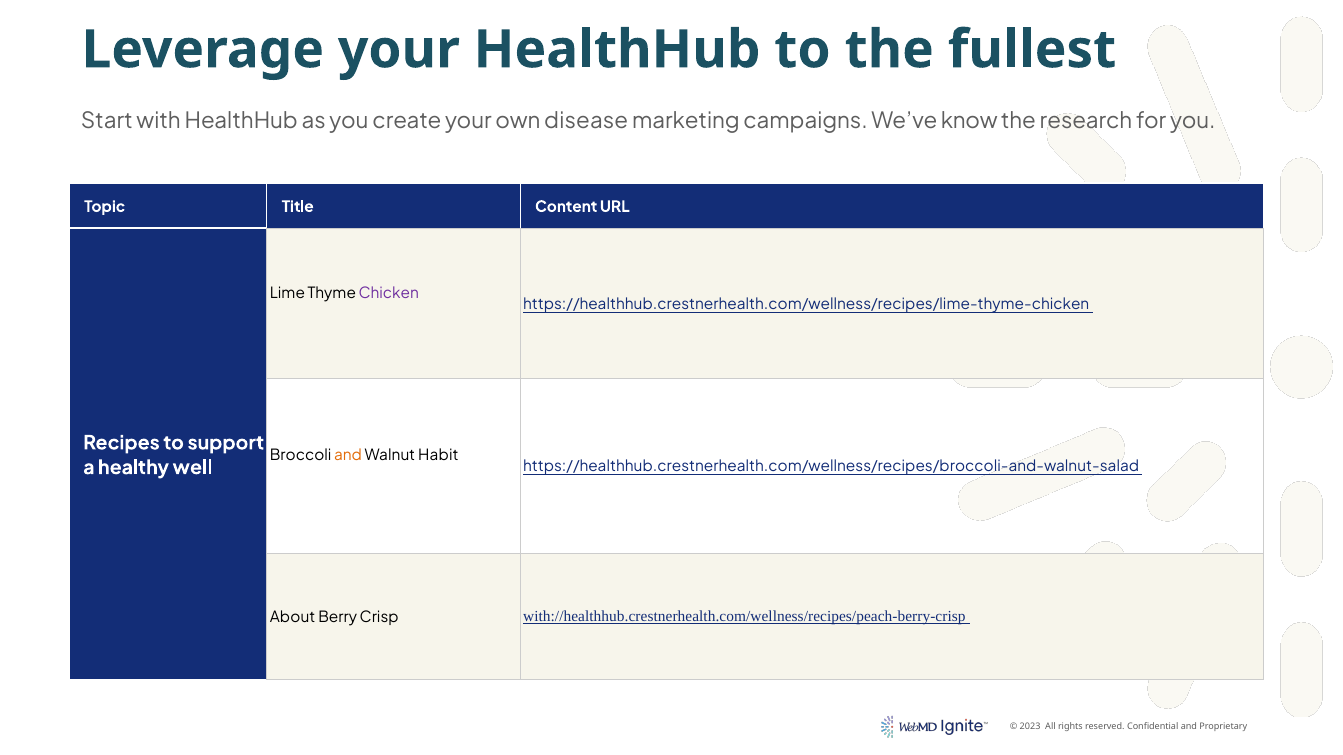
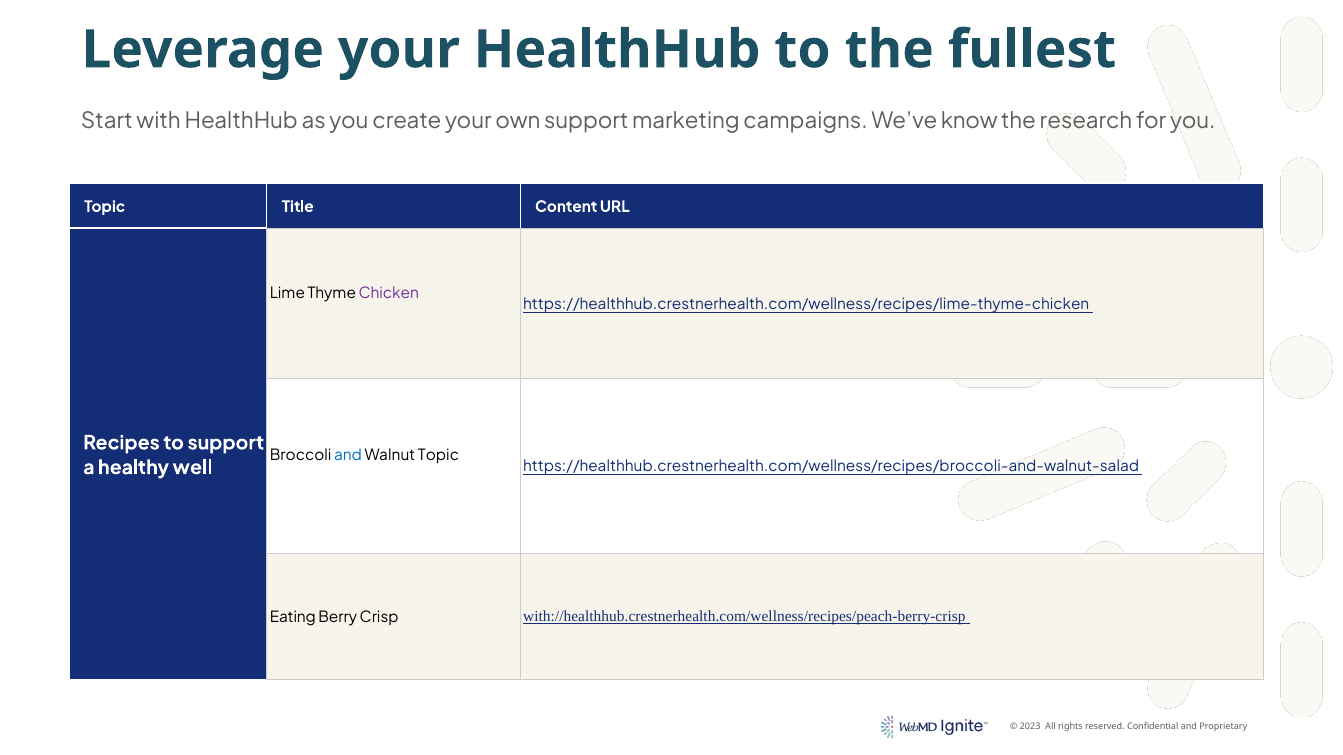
own disease: disease -> support
and at (348, 456) colour: orange -> blue
Walnut Habit: Habit -> Topic
About: About -> Eating
